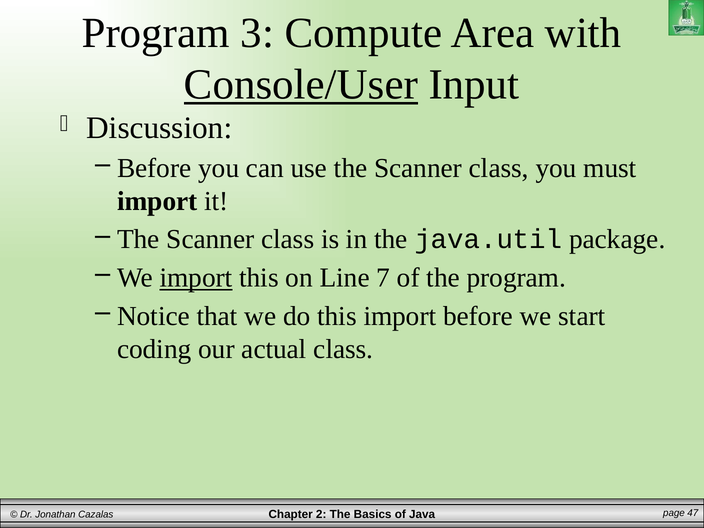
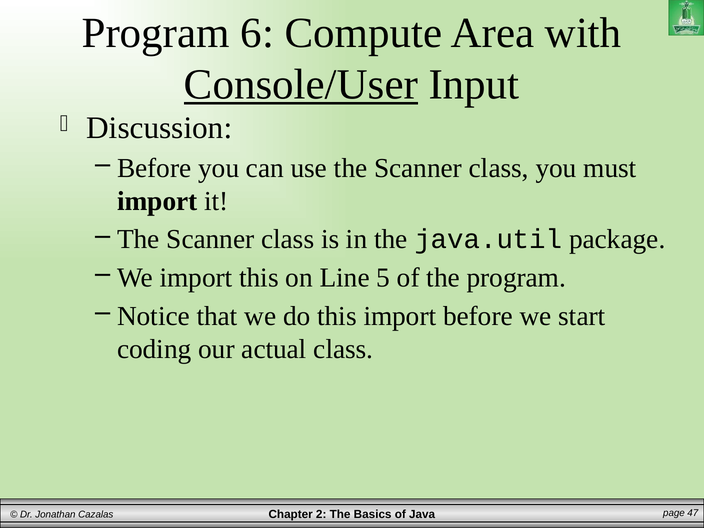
3: 3 -> 6
import at (196, 278) underline: present -> none
7: 7 -> 5
